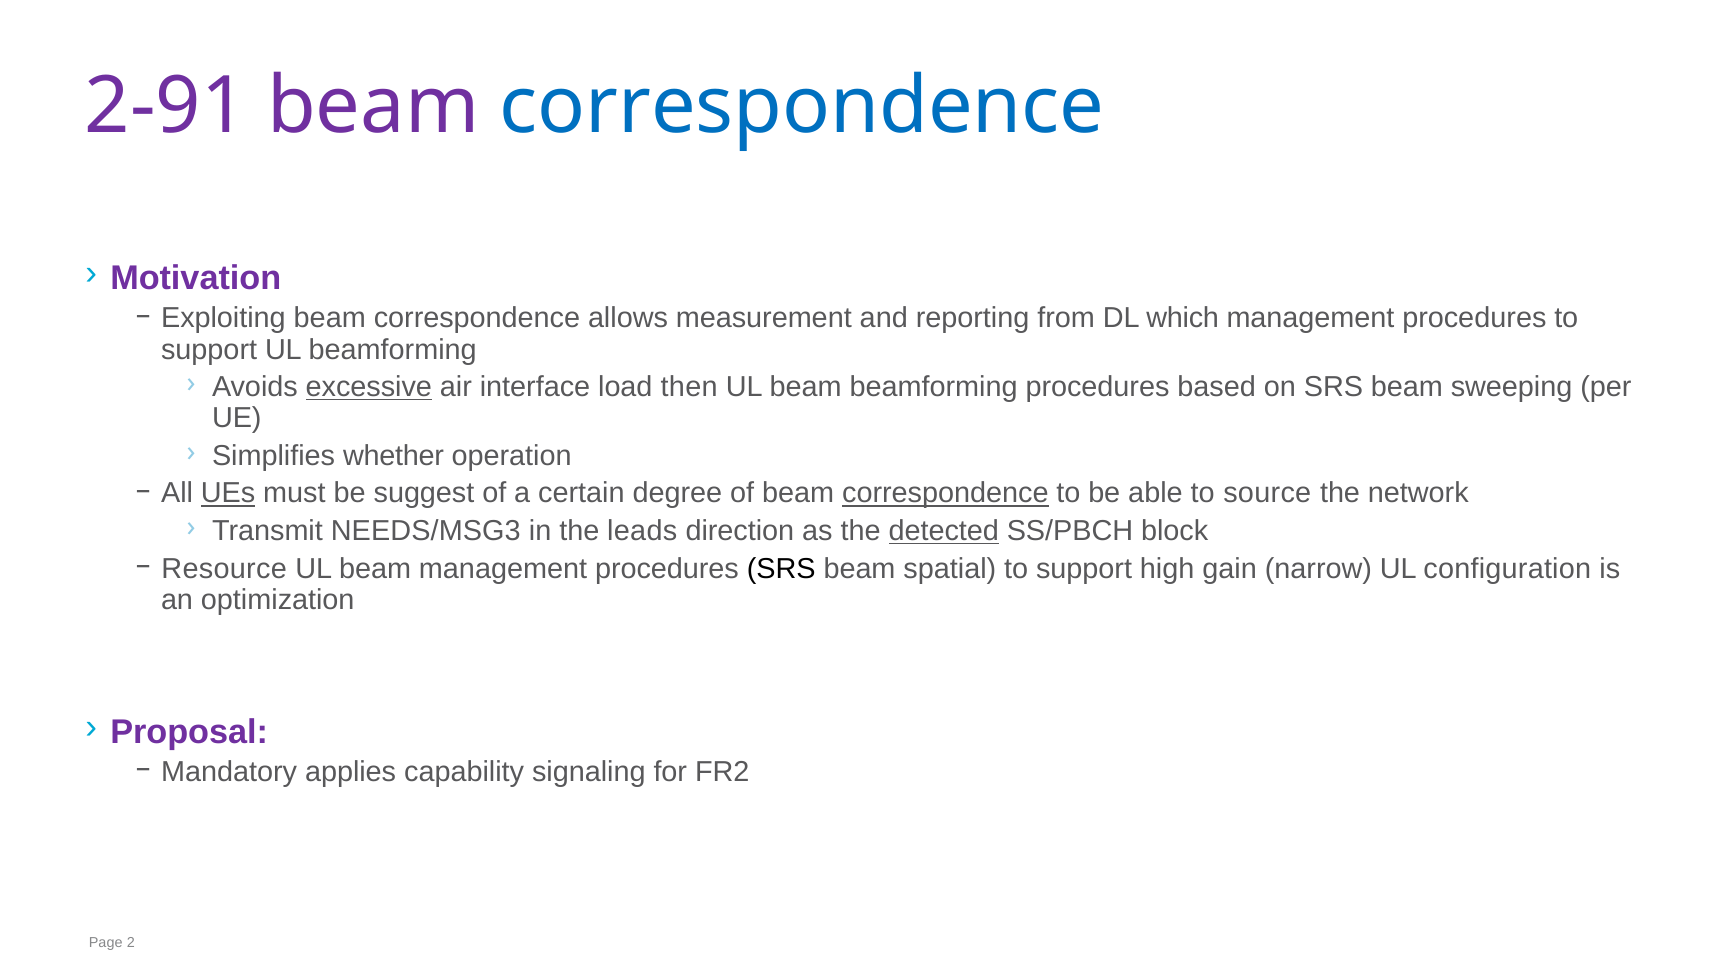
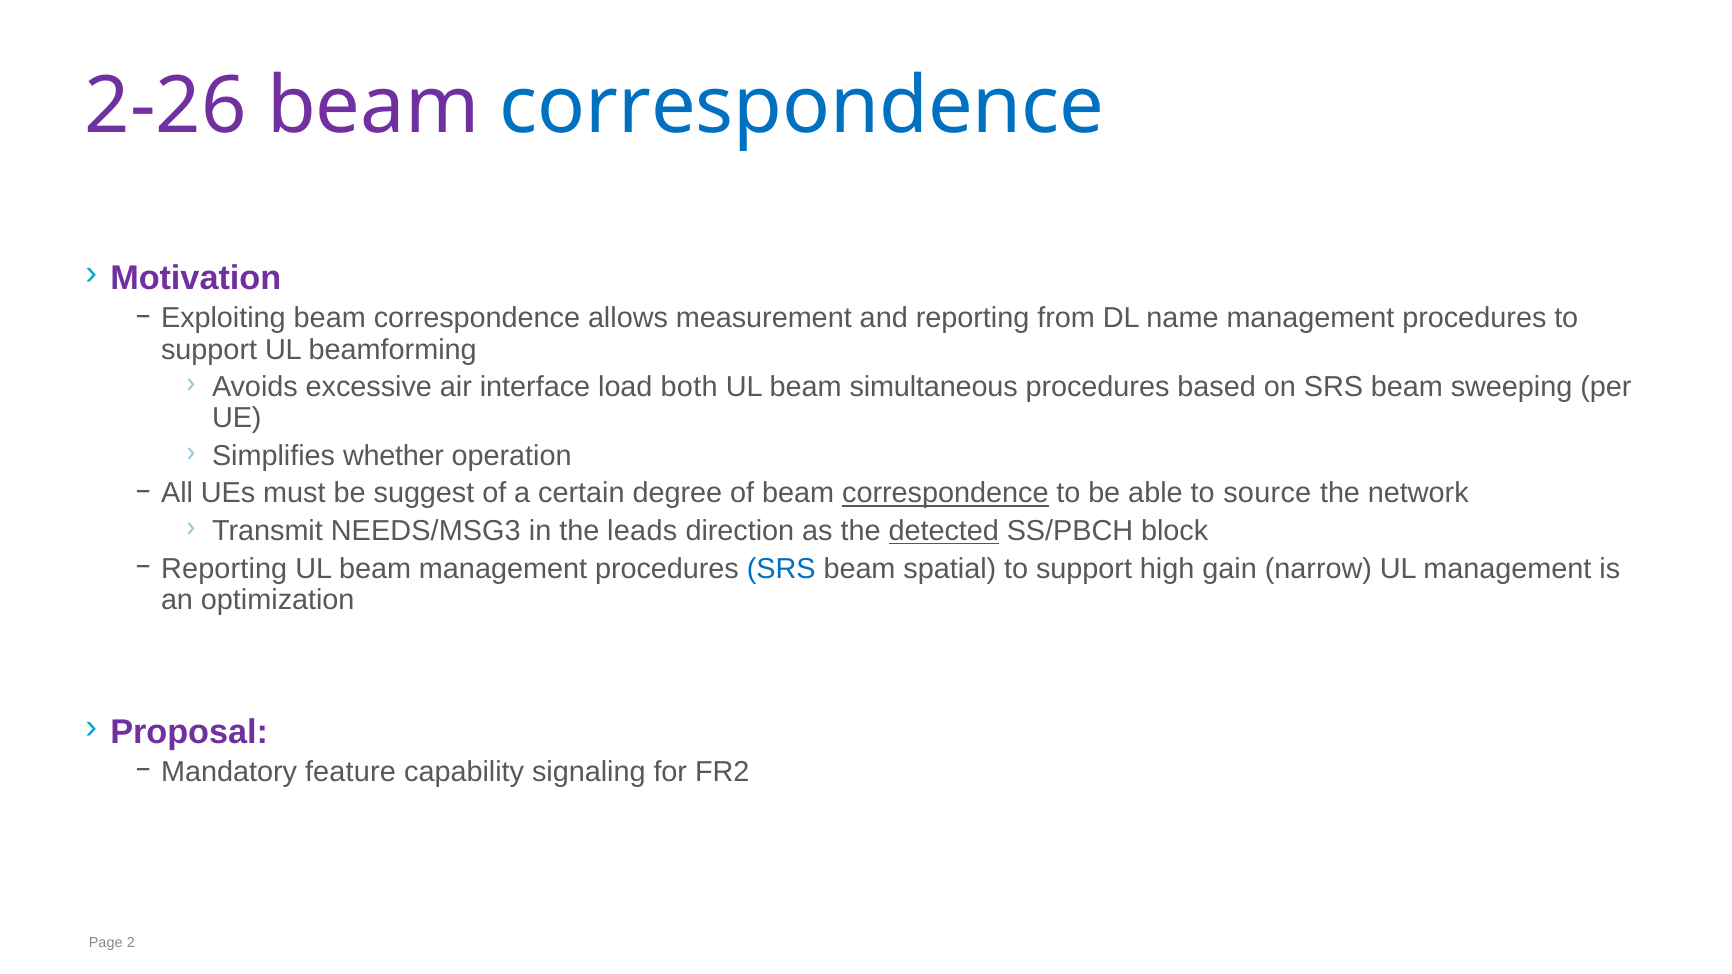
2-91: 2-91 -> 2-26
which: which -> name
excessive underline: present -> none
then: then -> both
beam beamforming: beamforming -> simultaneous
UEs underline: present -> none
Resource at (224, 569): Resource -> Reporting
SRS at (781, 569) colour: black -> blue
UL configuration: configuration -> management
applies: applies -> feature
